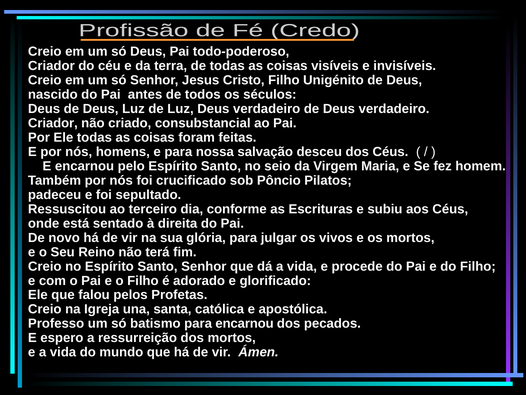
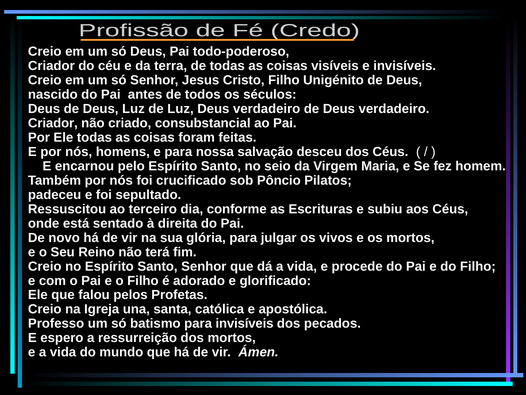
para encarnou: encarnou -> invisíveis
